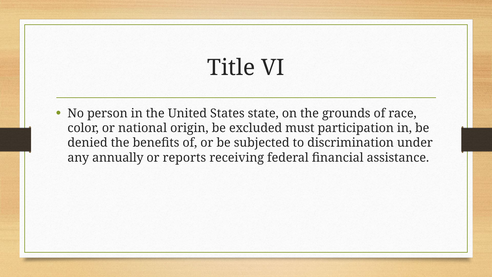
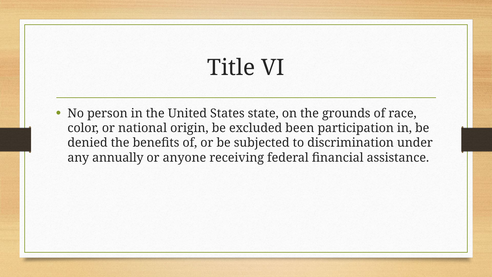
must: must -> been
reports: reports -> anyone
